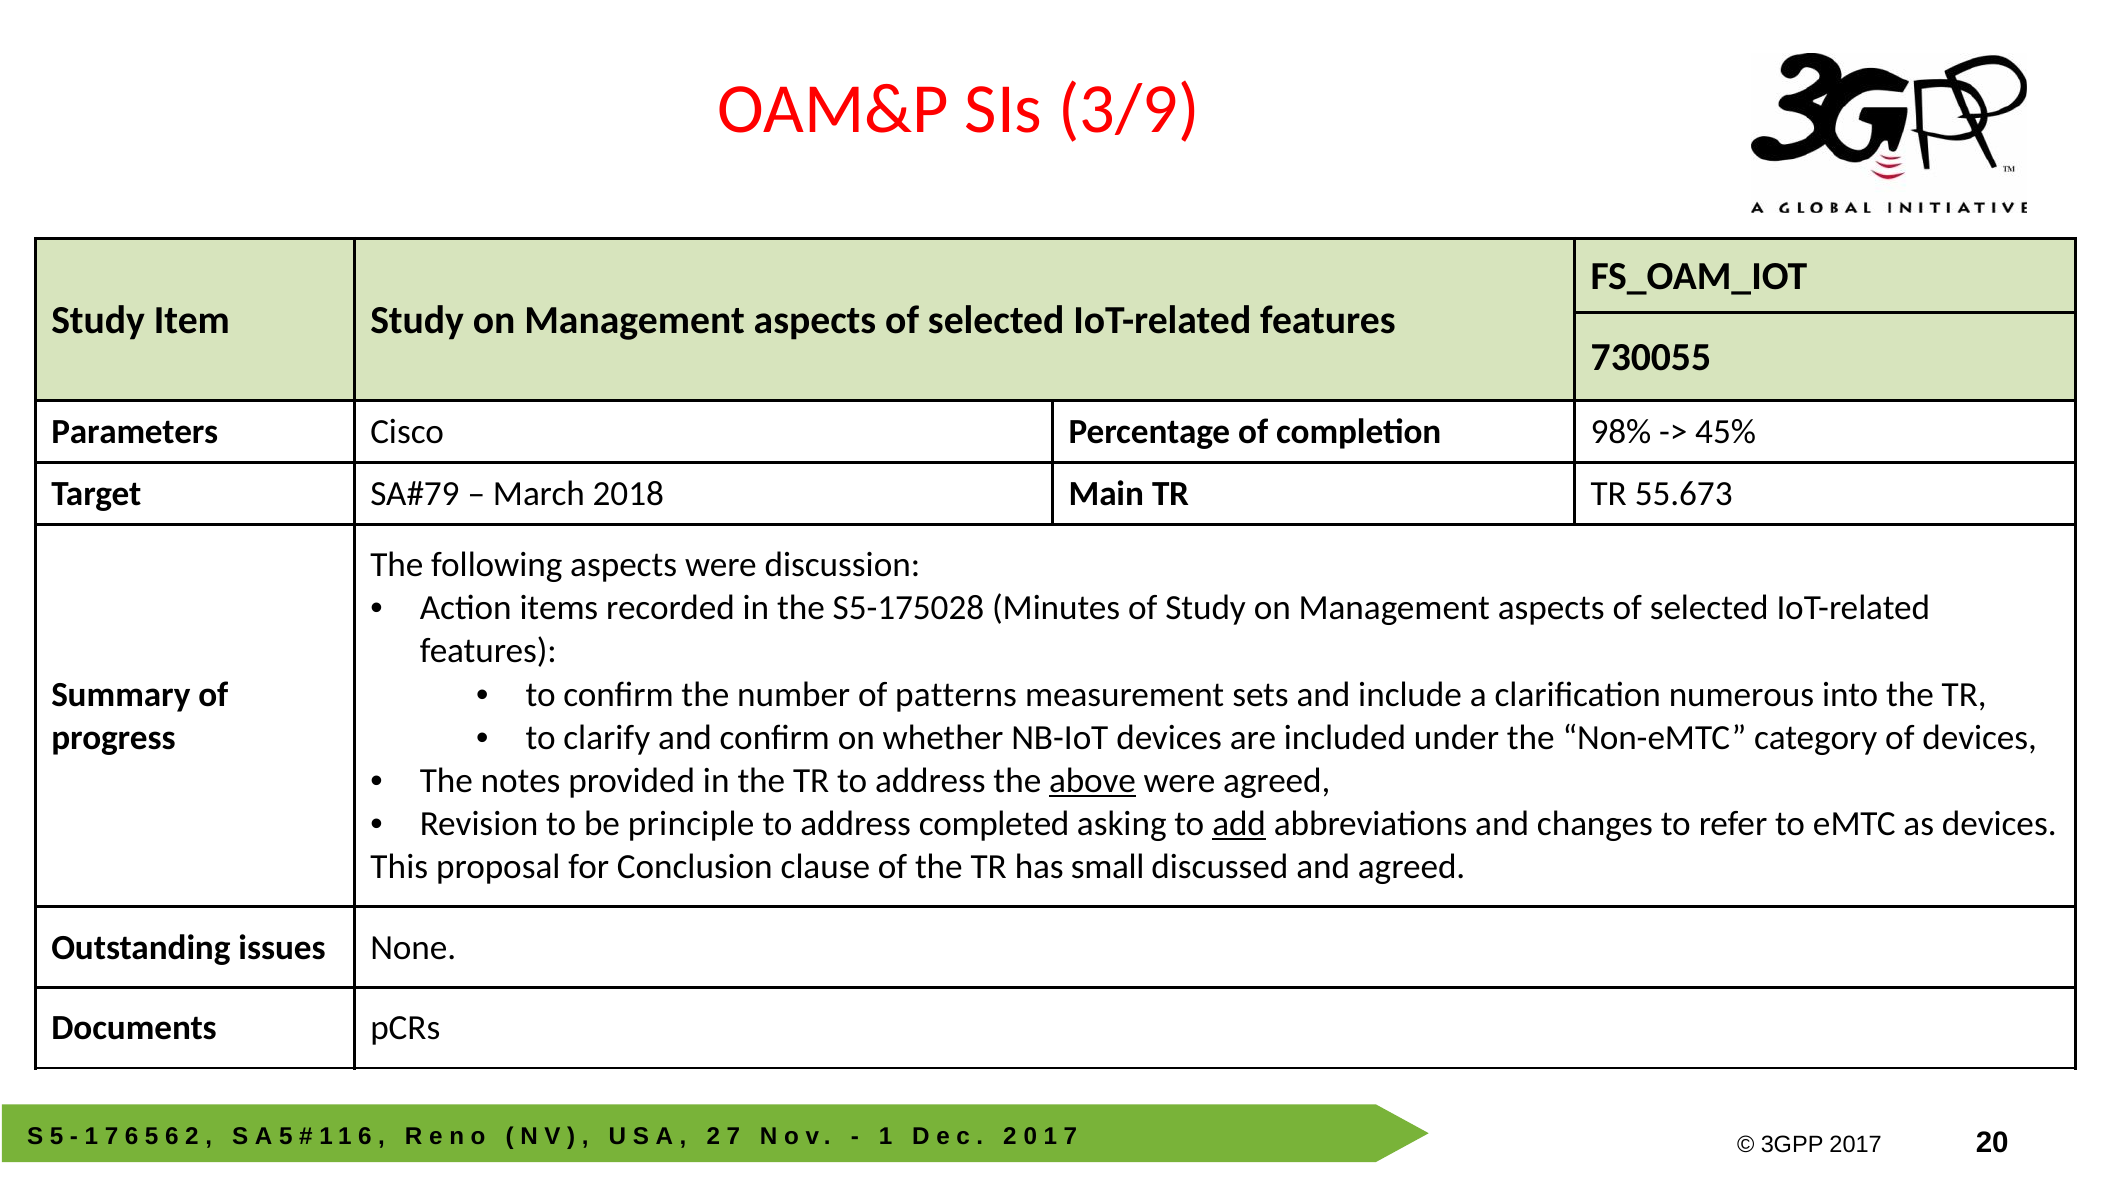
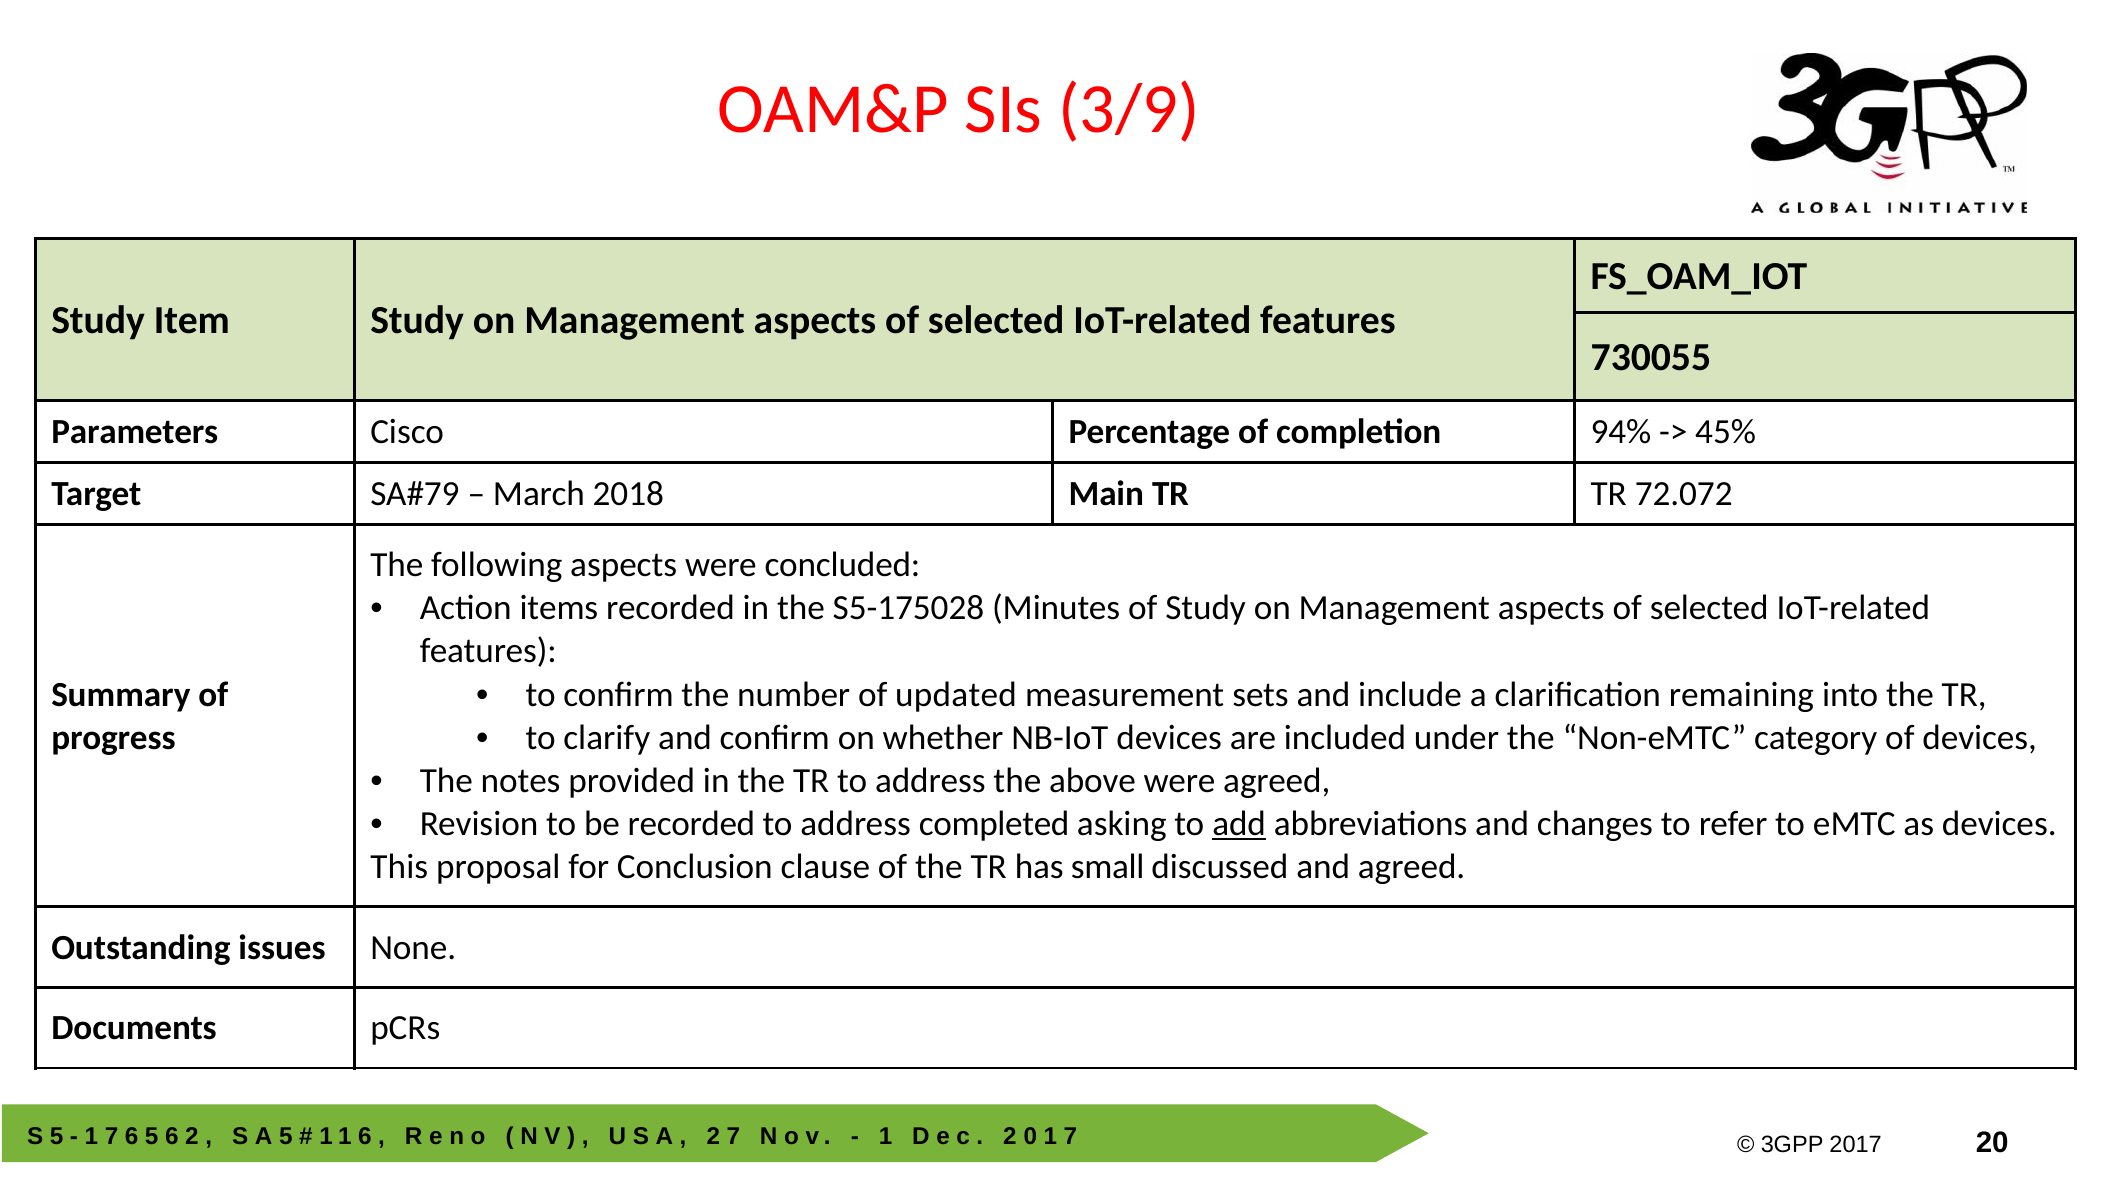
98%: 98% -> 94%
55.673: 55.673 -> 72.072
discussion: discussion -> concluded
patterns: patterns -> updated
numerous: numerous -> remaining
above underline: present -> none
be principle: principle -> recorded
